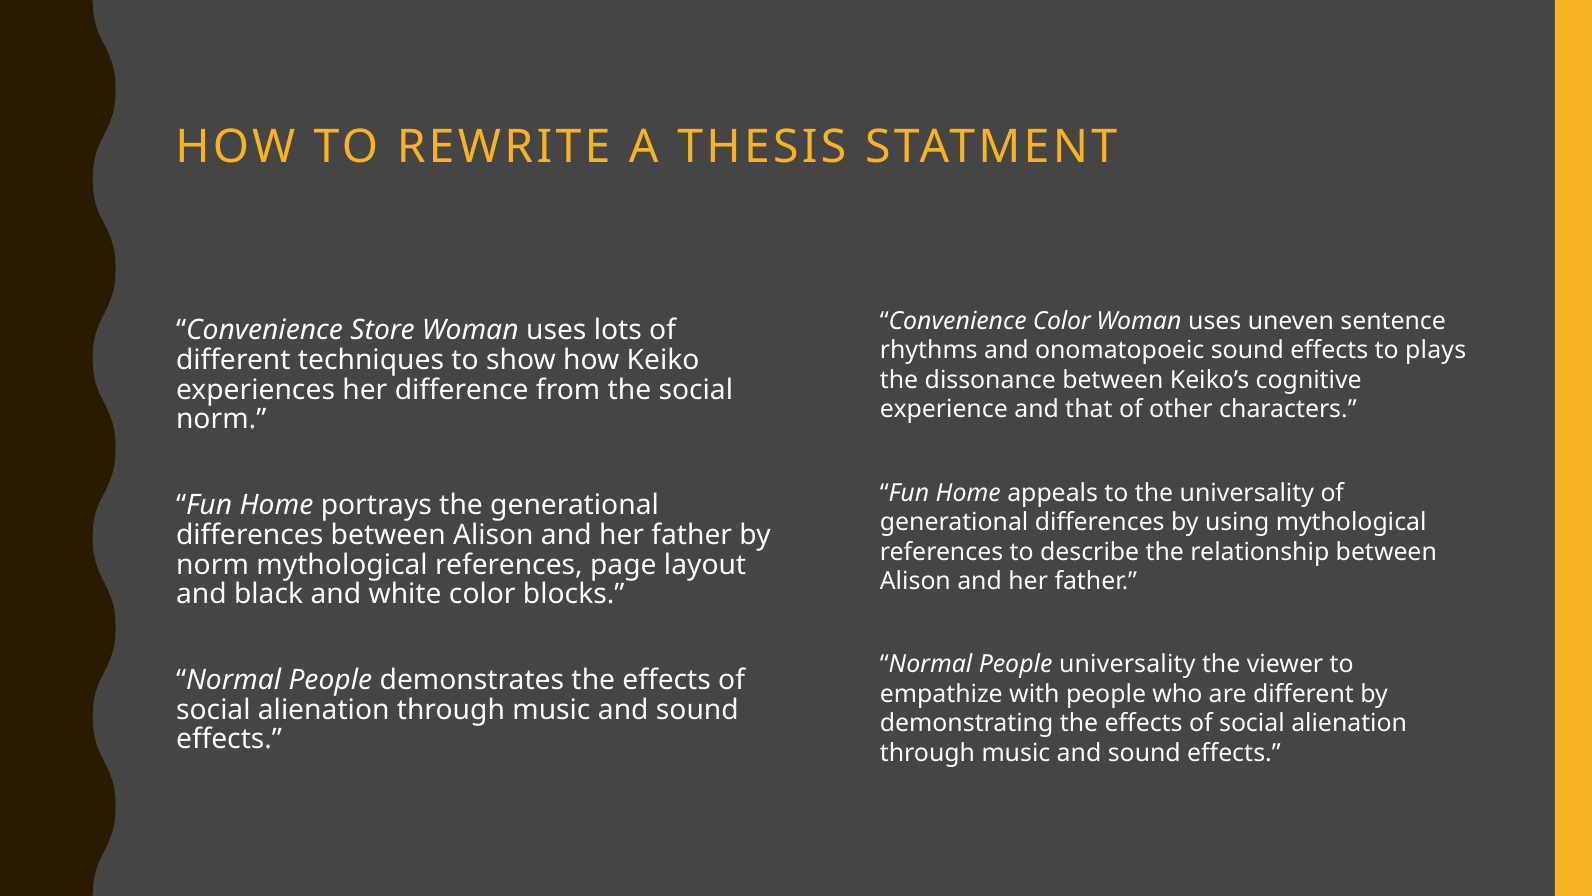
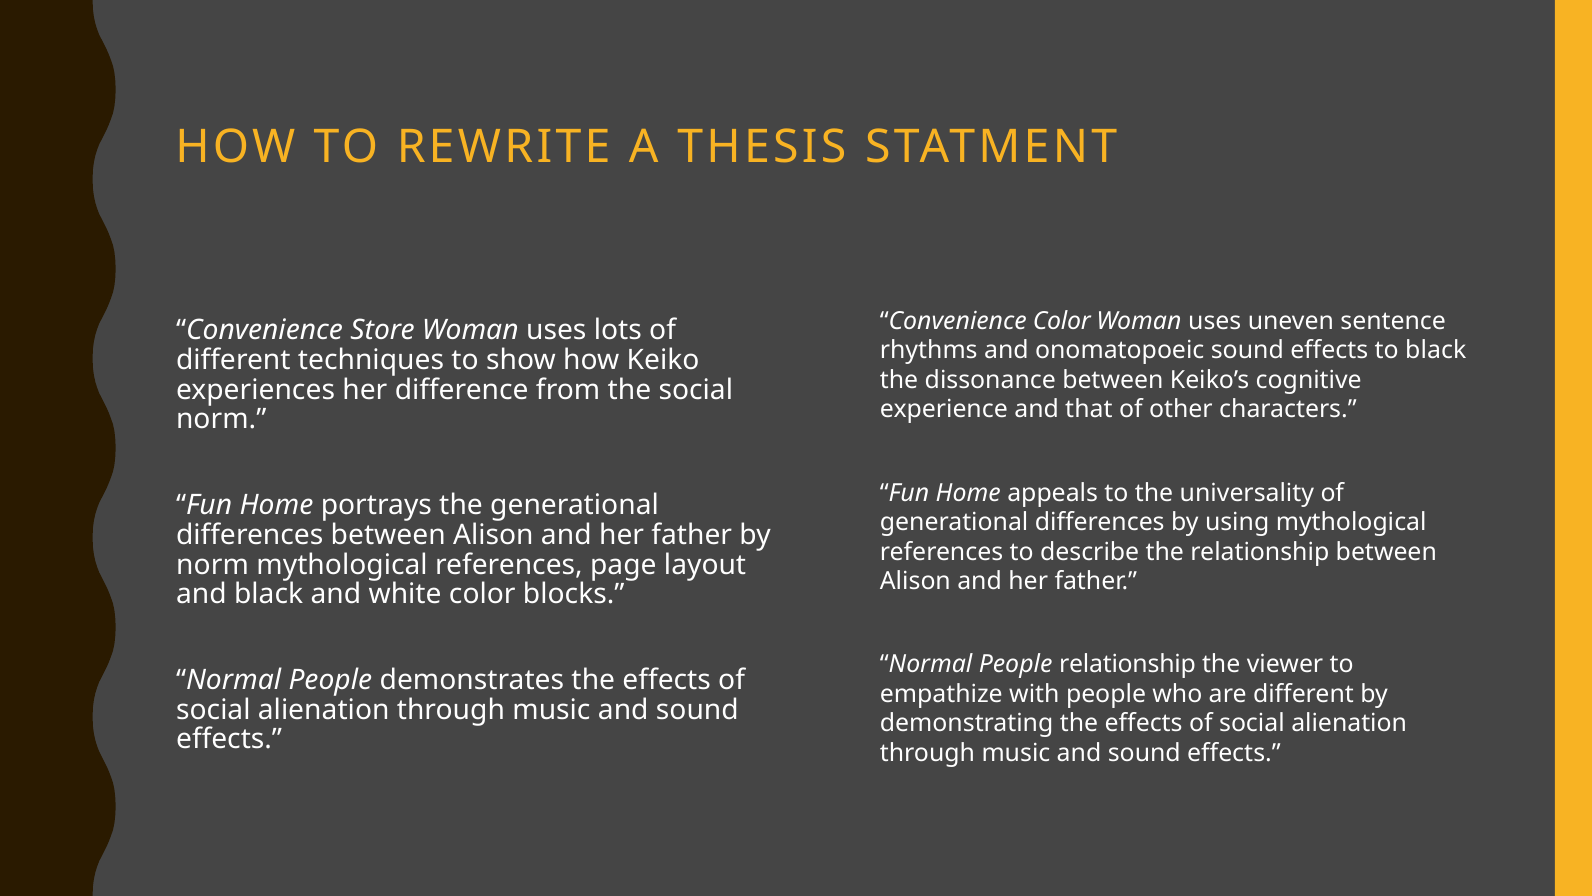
to plays: plays -> black
People universality: universality -> relationship
